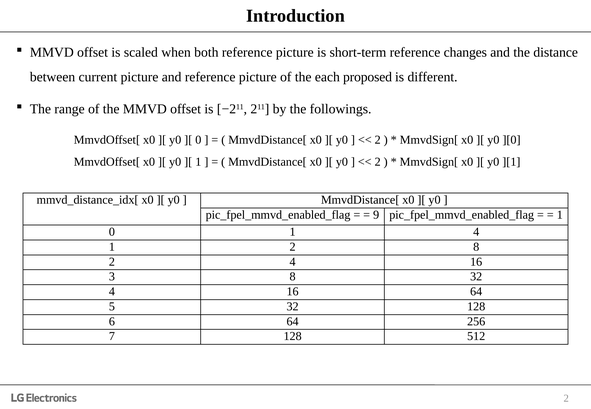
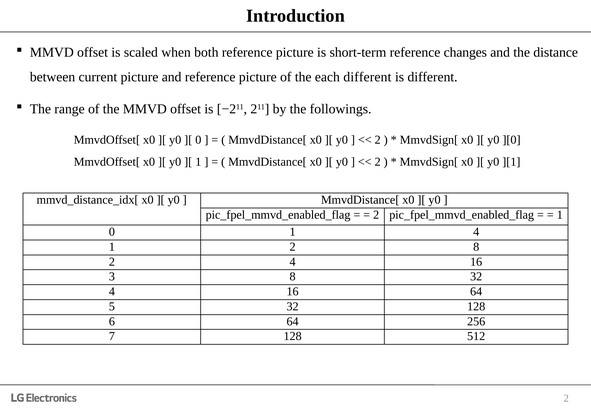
each proposed: proposed -> different
9 at (376, 215): 9 -> 2
